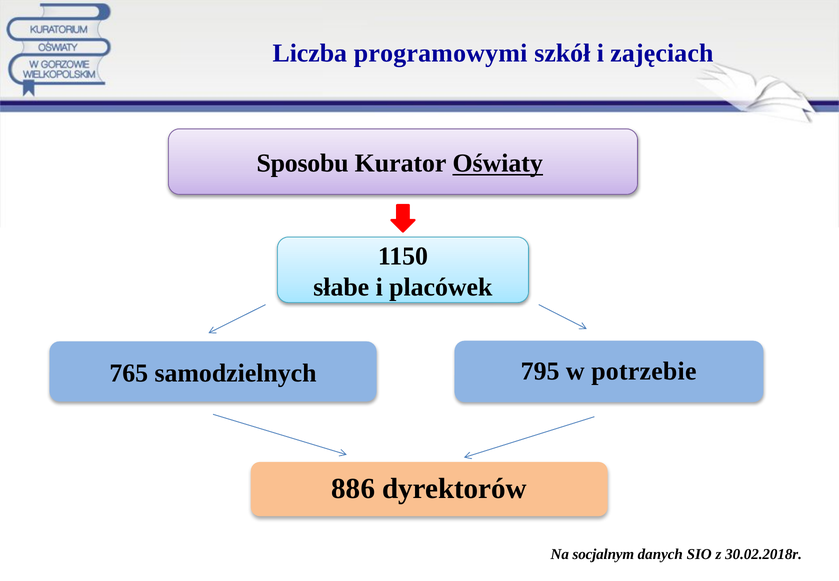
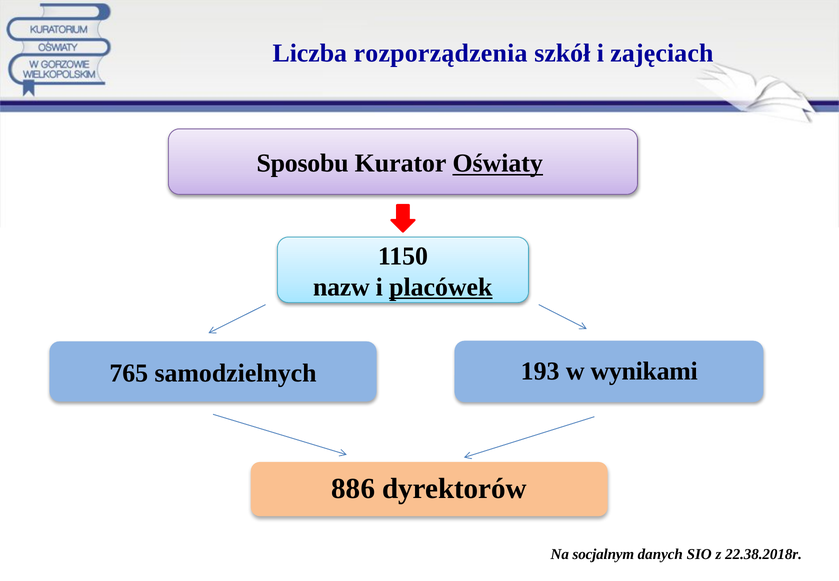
programowymi: programowymi -> rozporządzenia
słabe: słabe -> nazw
placówek underline: none -> present
795: 795 -> 193
potrzebie: potrzebie -> wynikami
30.02.2018r: 30.02.2018r -> 22.38.2018r
